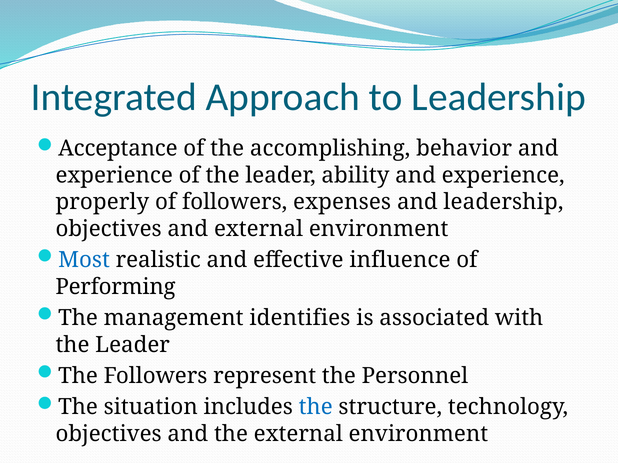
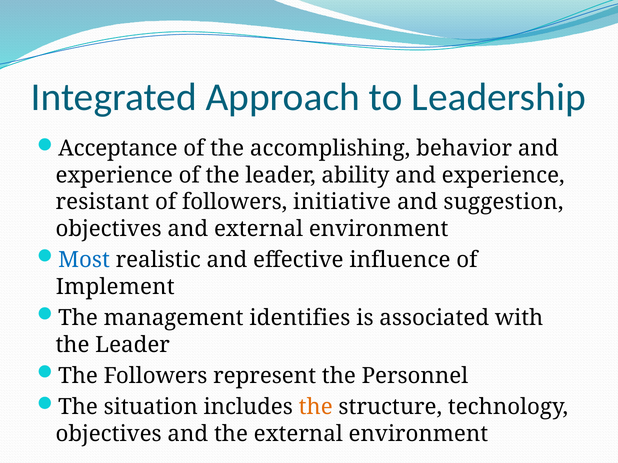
properly: properly -> resistant
expenses: expenses -> initiative
and leadership: leadership -> suggestion
Performing: Performing -> Implement
the at (316, 407) colour: blue -> orange
